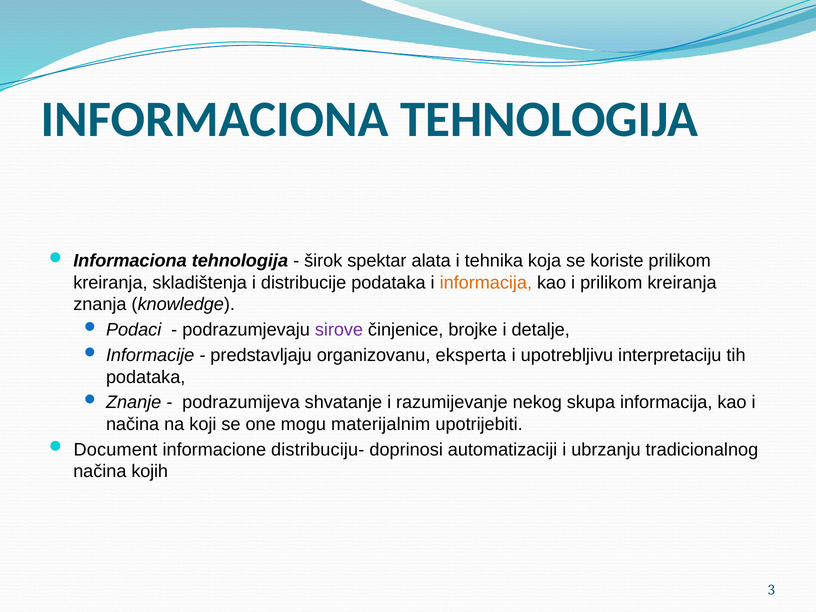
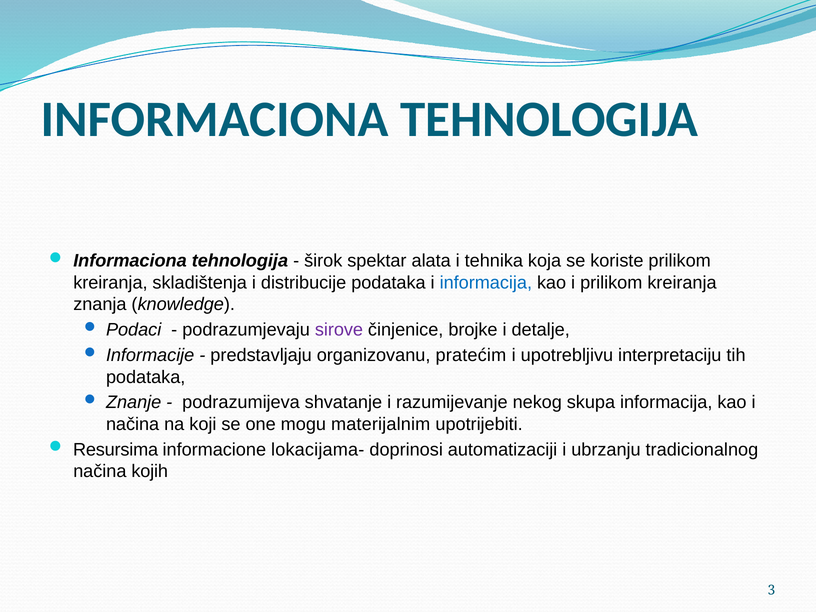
informacija at (486, 283) colour: orange -> blue
eksperta: eksperta -> pratećim
Document: Document -> Resursima
distribuciju-: distribuciju- -> lokacijama-
